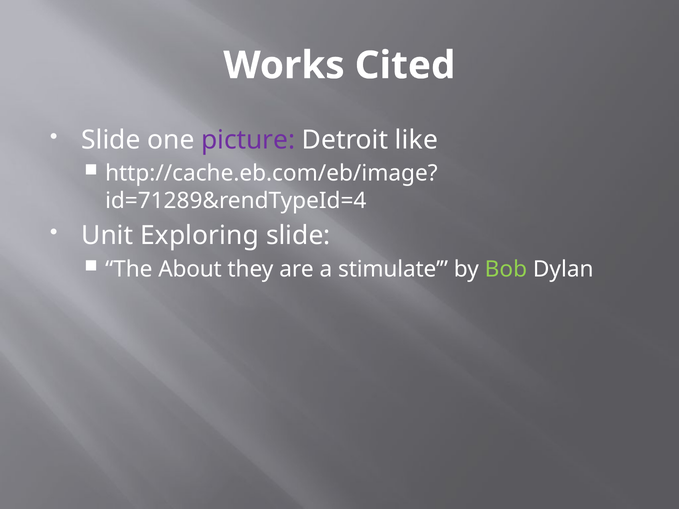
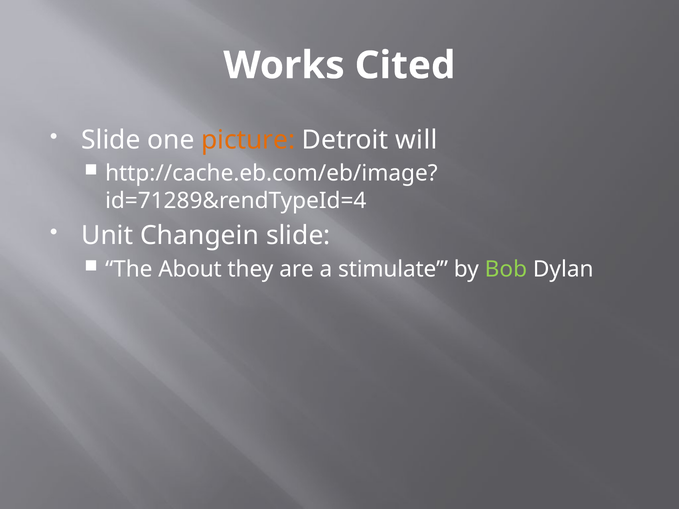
picture colour: purple -> orange
like: like -> will
Exploring: Exploring -> Changein
